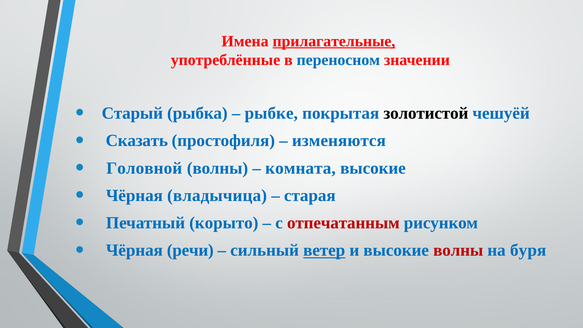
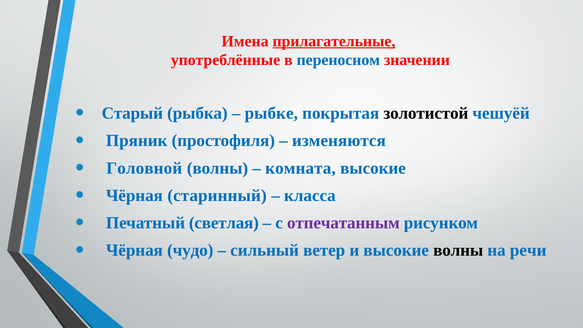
Сказать: Сказать -> Пряник
владычица: владычица -> старинный
старая: старая -> класса
корыто: корыто -> светлая
отпечатанным colour: red -> purple
речи: речи -> чудо
ветер underline: present -> none
волны at (458, 250) colour: red -> black
буря: буря -> речи
